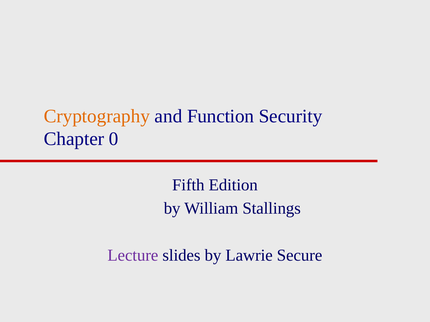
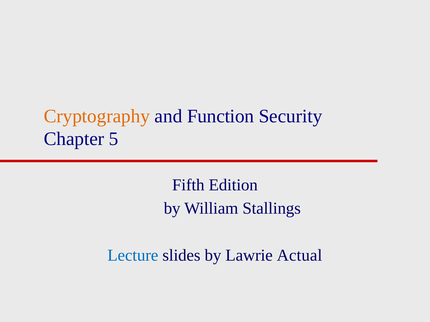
0: 0 -> 5
Lecture colour: purple -> blue
Secure: Secure -> Actual
